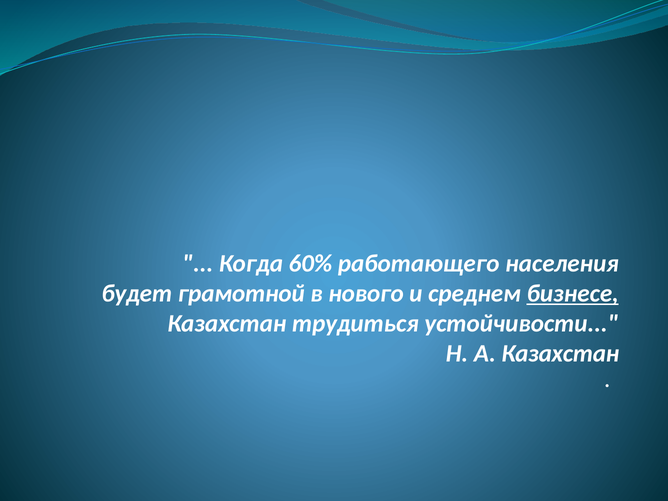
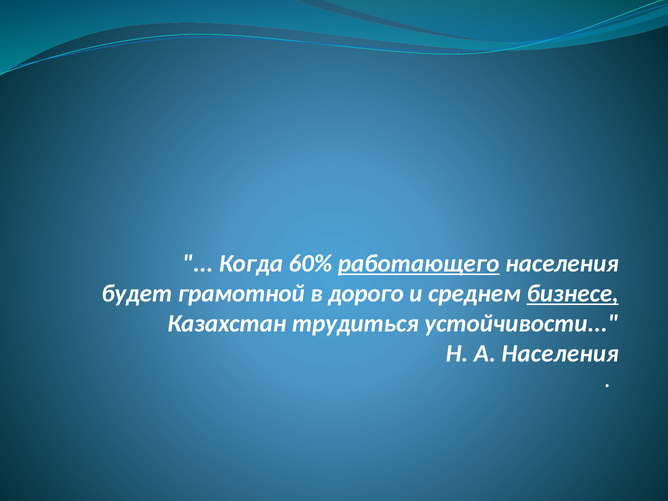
работающего underline: none -> present
нового: нового -> дорого
А Казахстан: Казахстан -> Населения
